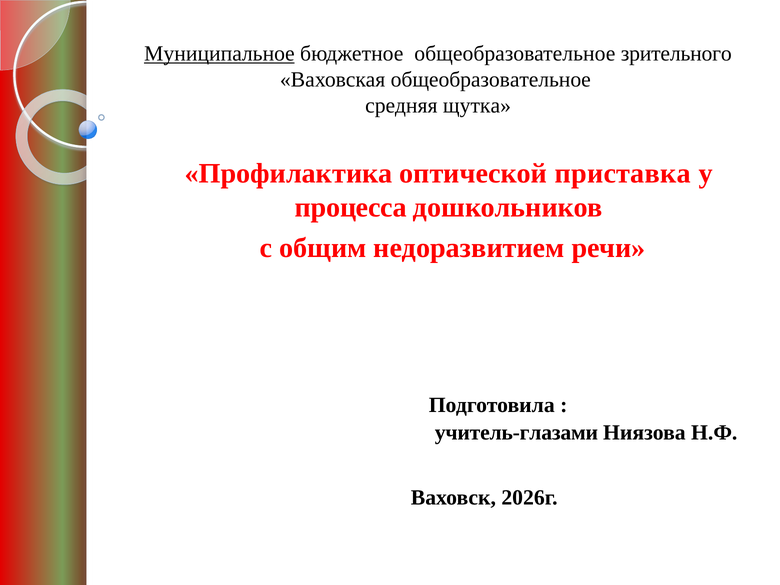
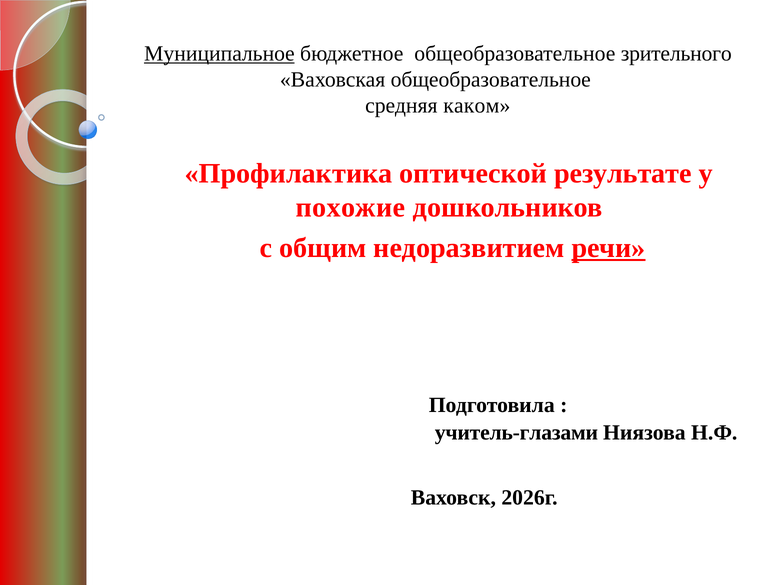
щутка: щутка -> каком
приставка: приставка -> результате
процесса: процесса -> похожие
речи underline: none -> present
